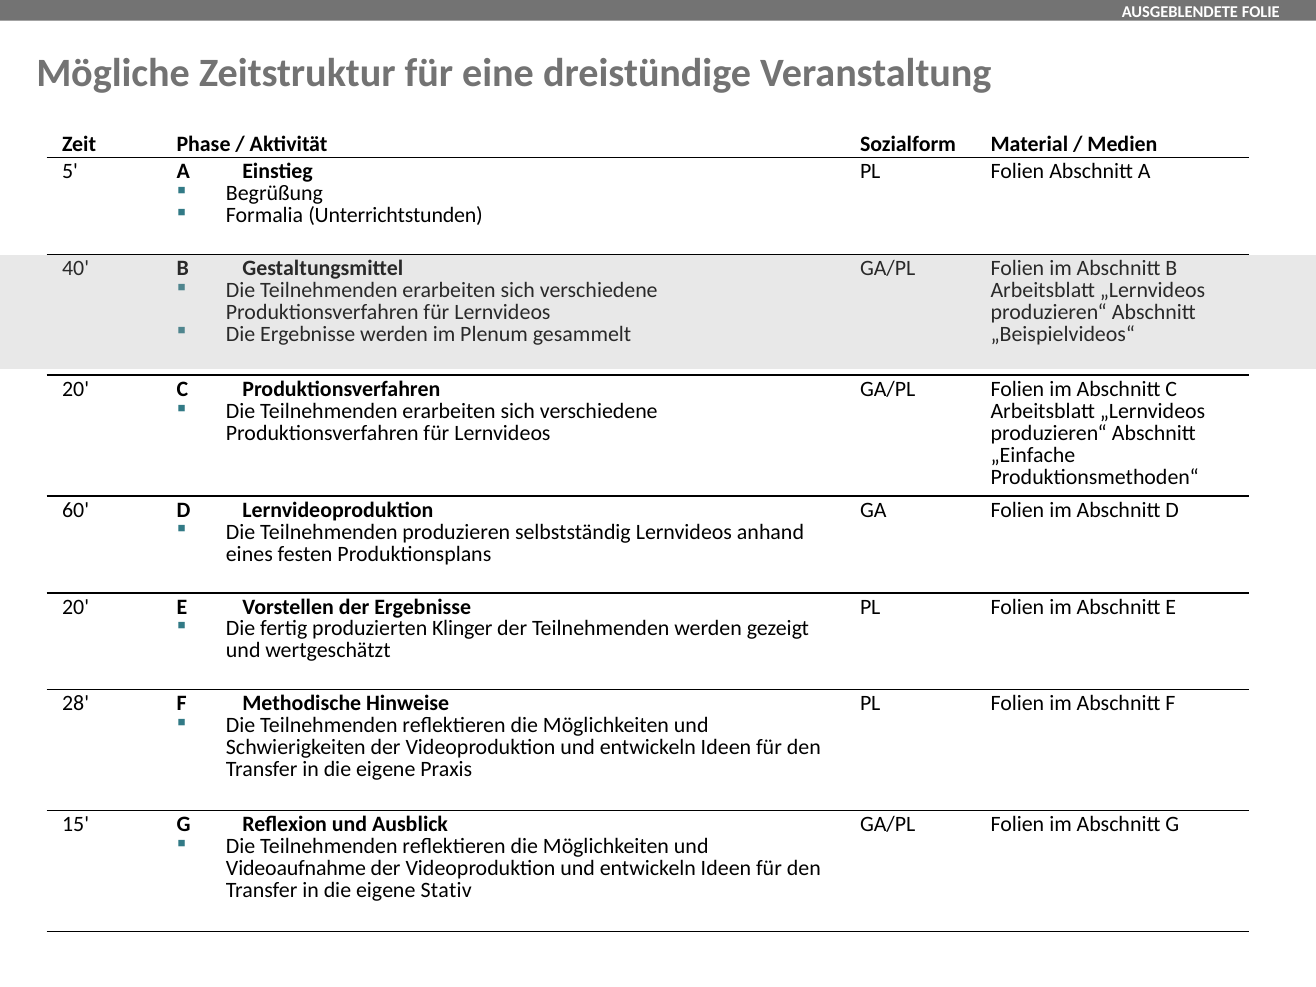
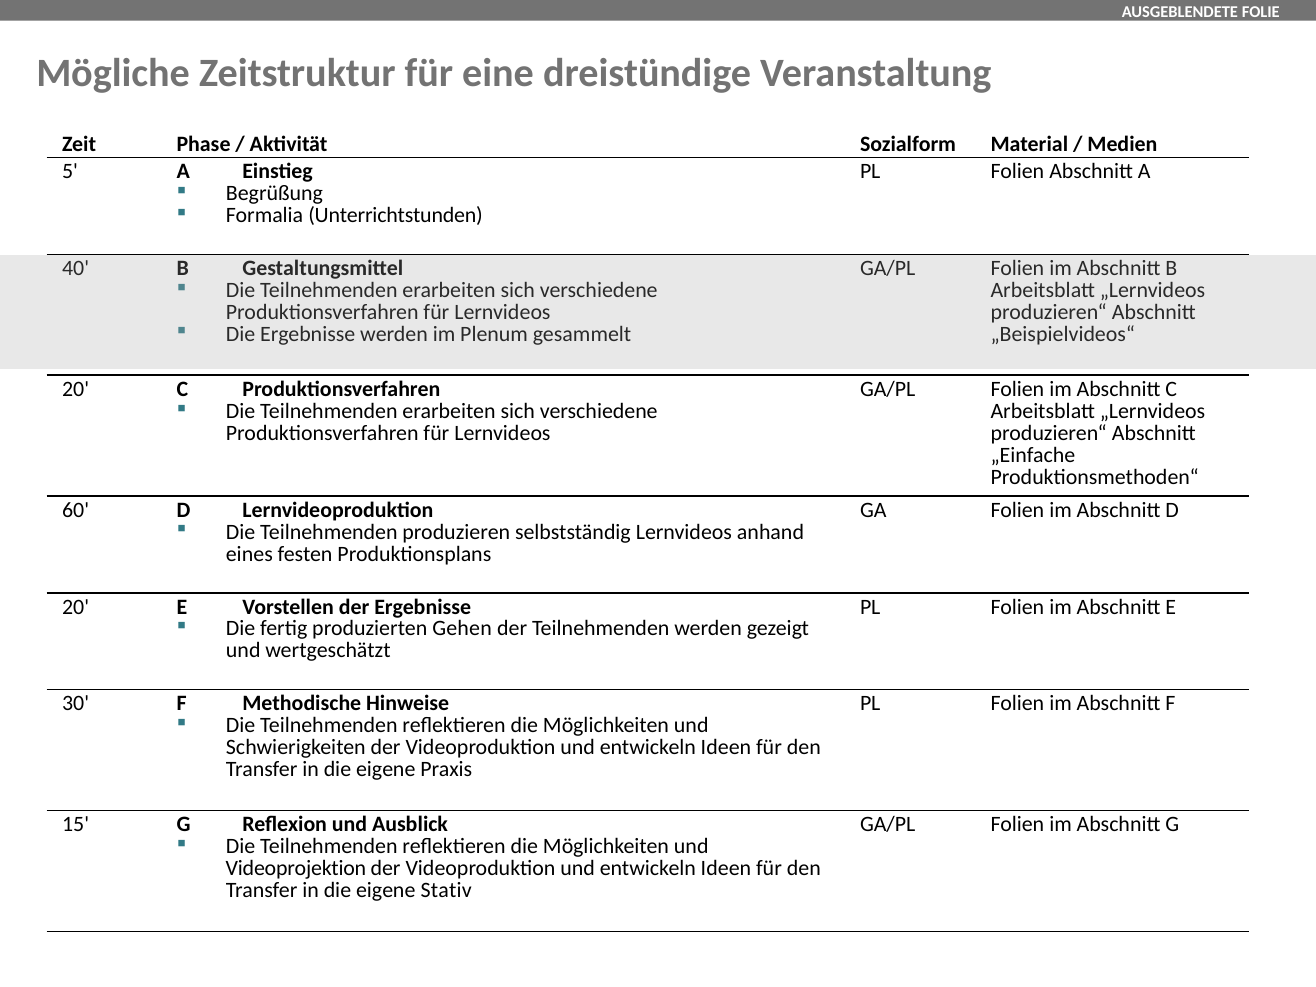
Klinger: Klinger -> Gehen
28: 28 -> 30
Videoaufnahme: Videoaufnahme -> Videoprojektion
